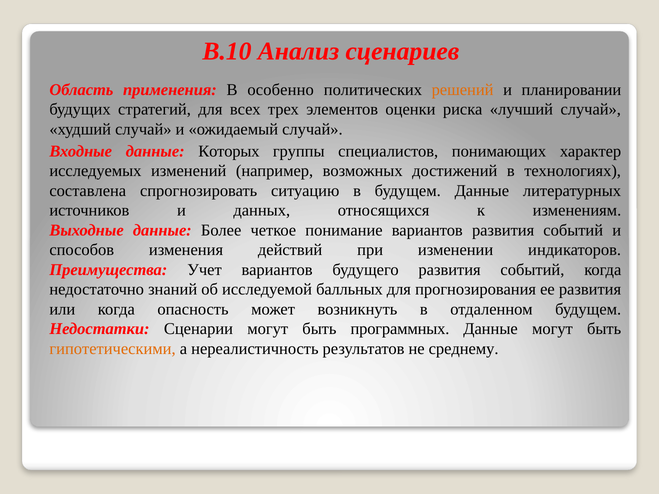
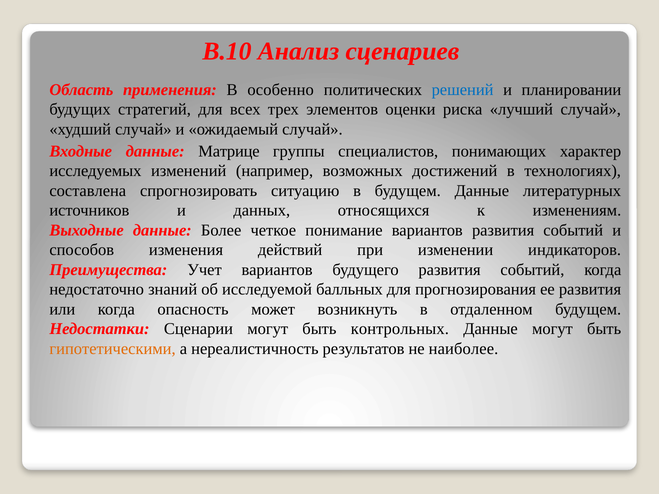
решений colour: orange -> blue
Которых: Которых -> Матрице
программных: программных -> контрольных
среднему: среднему -> наиболее
